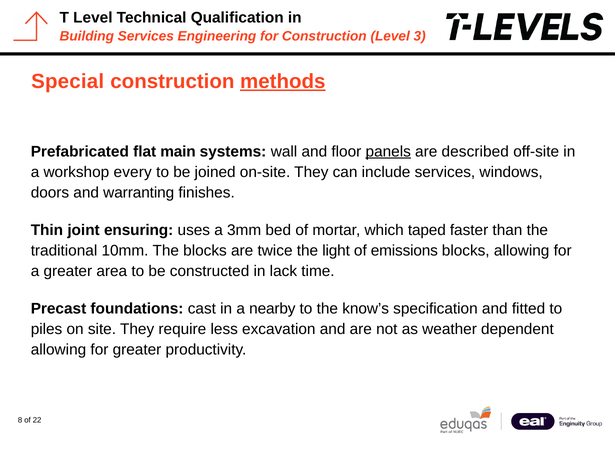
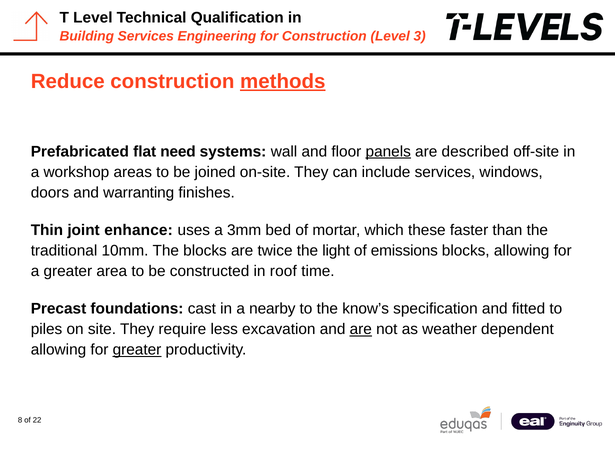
Special: Special -> Reduce
main: main -> need
every: every -> areas
ensuring: ensuring -> enhance
taped: taped -> these
lack: lack -> roof
are at (361, 329) underline: none -> present
greater at (137, 350) underline: none -> present
